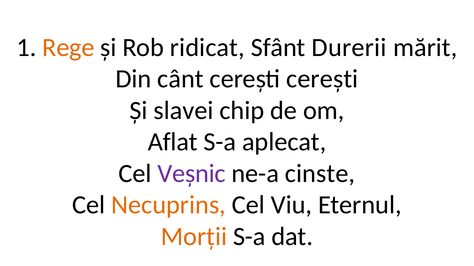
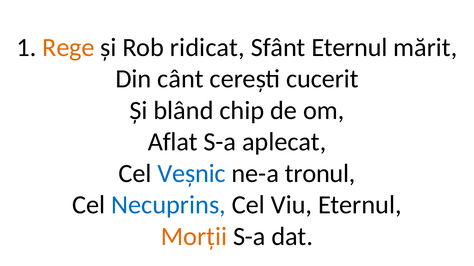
Sfânt Durerii: Durerii -> Eternul
cerești cerești: cerești -> cucerit
slavei: slavei -> blând
Veșnic colour: purple -> blue
cinste: cinste -> tronul
Necuprins colour: orange -> blue
